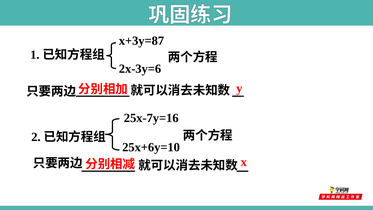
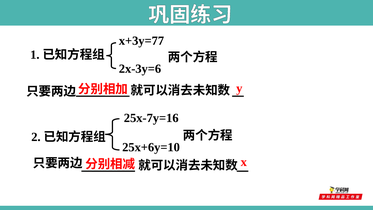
x+3y=87: x+3y=87 -> x+3y=77
